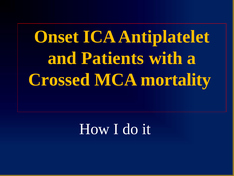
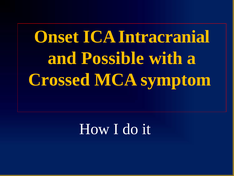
Antiplatelet: Antiplatelet -> Intracranial
Patients: Patients -> Possible
mortality: mortality -> symptom
